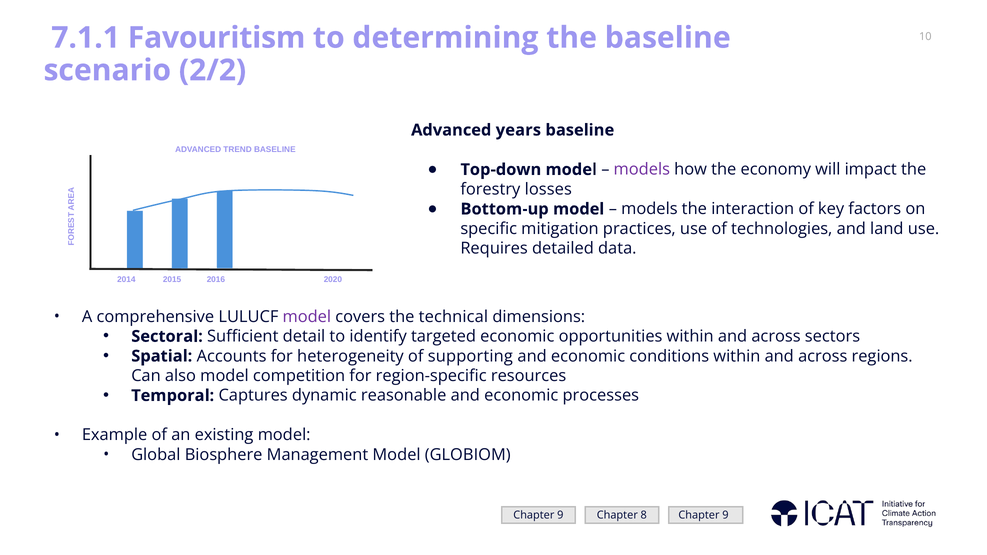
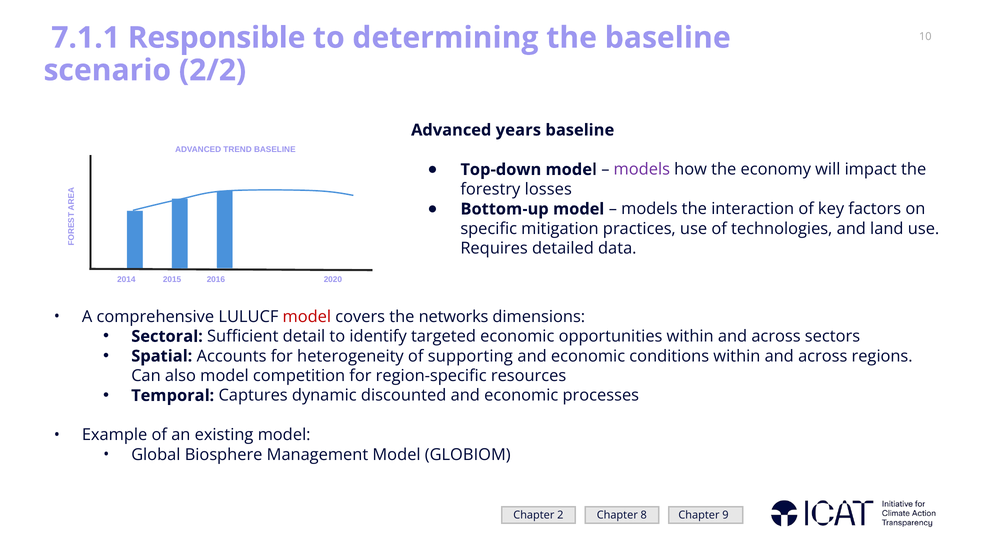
Favouritism: Favouritism -> Responsible
model at (307, 317) colour: purple -> red
technical: technical -> networks
reasonable: reasonable -> discounted
9 at (560, 515): 9 -> 2
